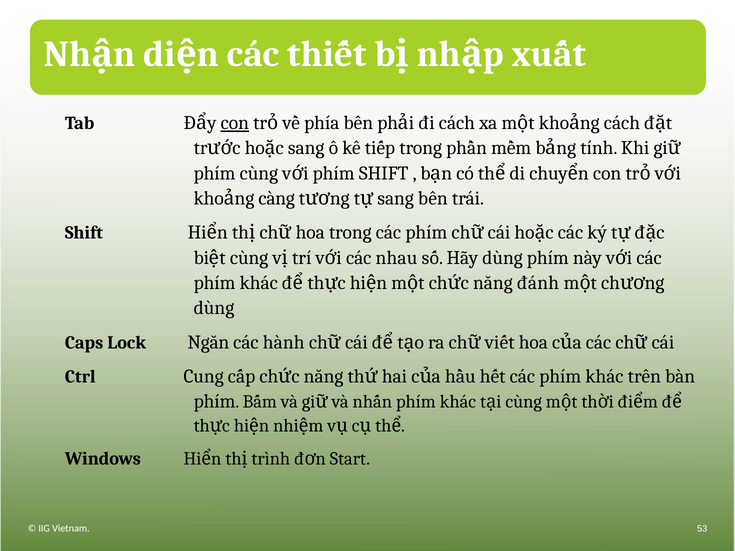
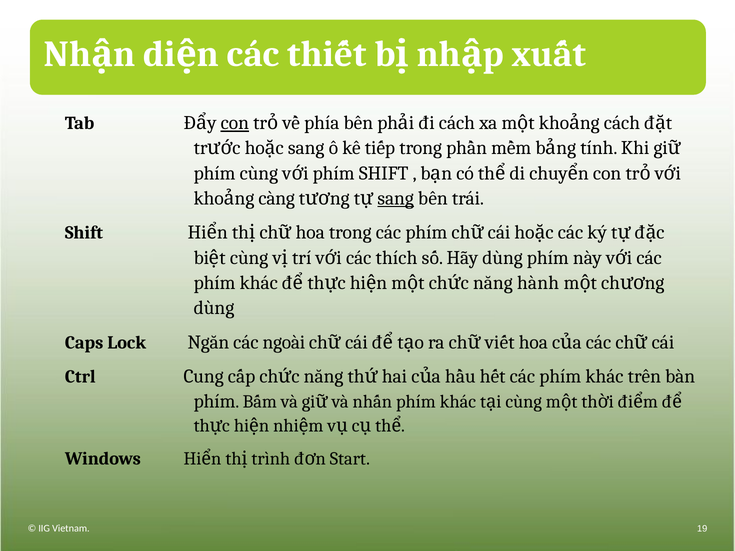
sang at (396, 198) underline: none -> present
nhau: nhau -> thích
đánh: đánh -> hành
hành: hành -> ngoài
53: 53 -> 19
